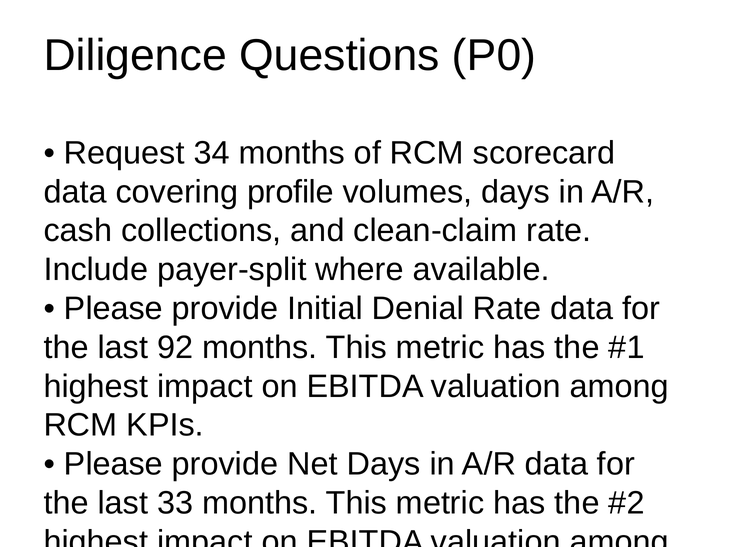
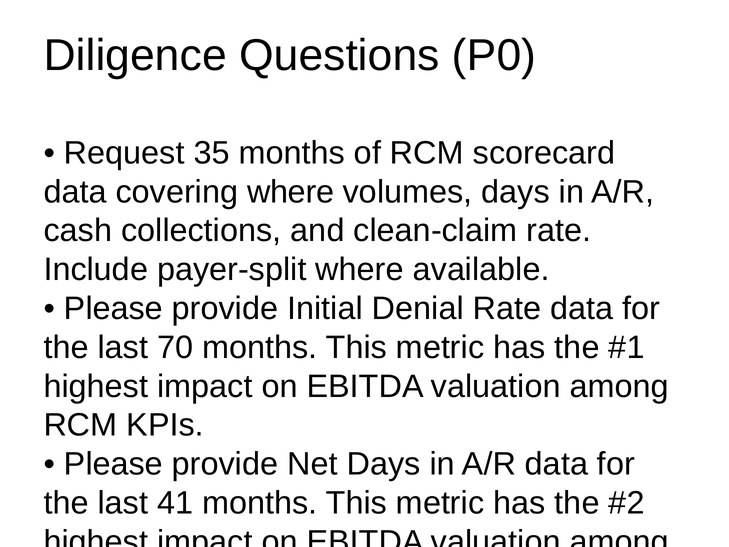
34: 34 -> 35
covering profile: profile -> where
92: 92 -> 70
33: 33 -> 41
